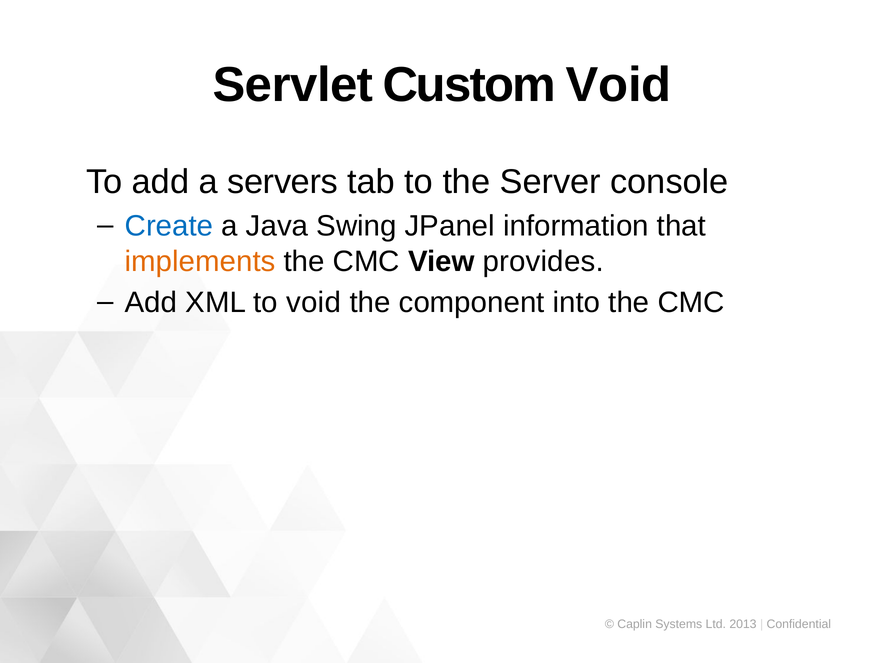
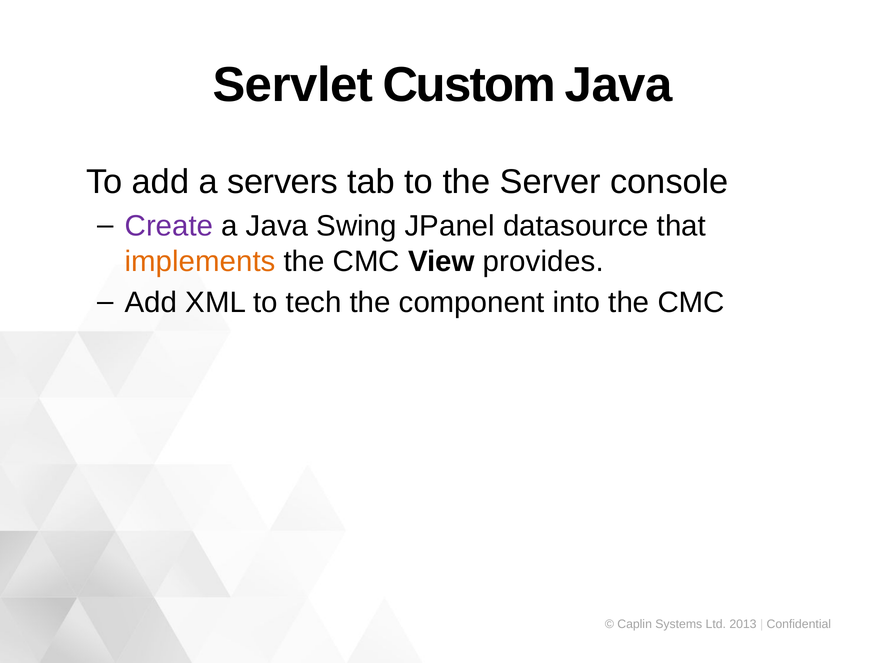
Custom Void: Void -> Java
Create colour: blue -> purple
information: information -> datasource
to void: void -> tech
